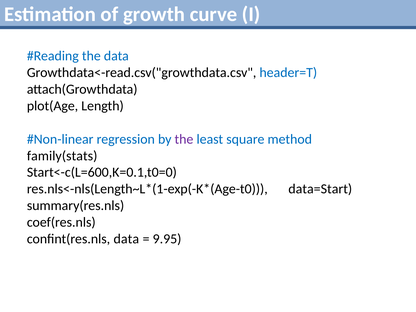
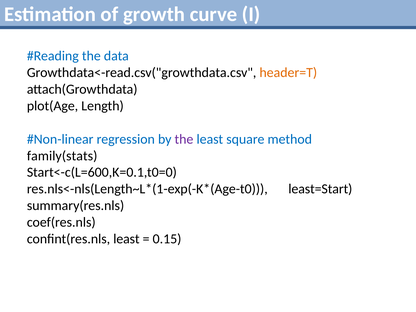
header=T colour: blue -> orange
data=Start: data=Start -> least=Start
confint(res.nls data: data -> least
9.95: 9.95 -> 0.15
